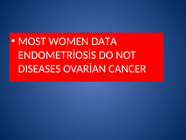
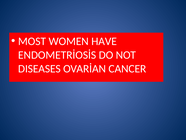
DATA: DATA -> HAVE
